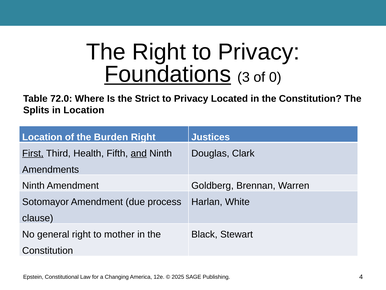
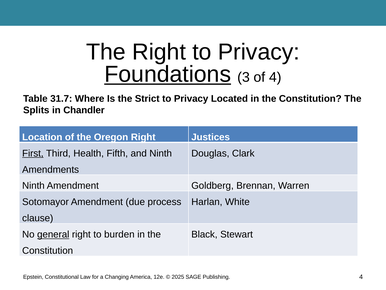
of 0: 0 -> 4
72.0: 72.0 -> 31.7
in Location: Location -> Chandler
Burden: Burden -> Oregon
and underline: present -> none
general underline: none -> present
mother: mother -> burden
